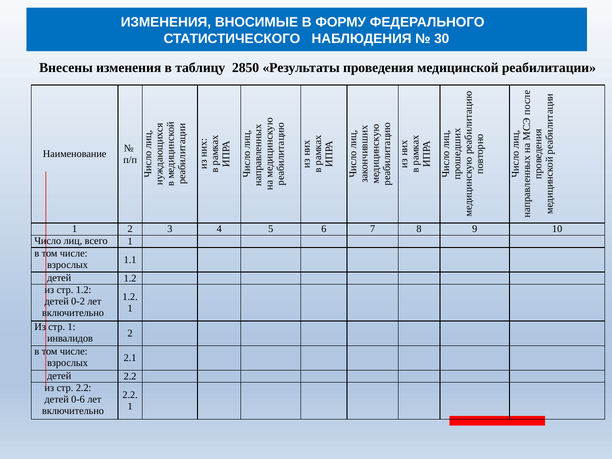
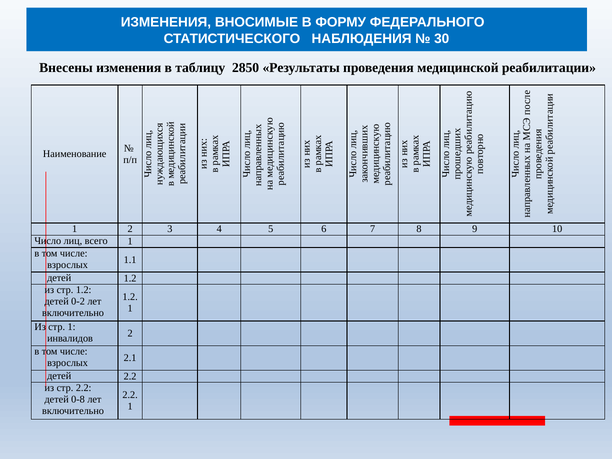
0-6: 0-6 -> 0-8
